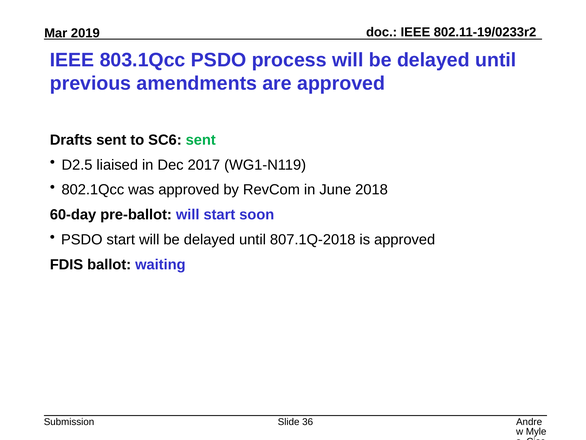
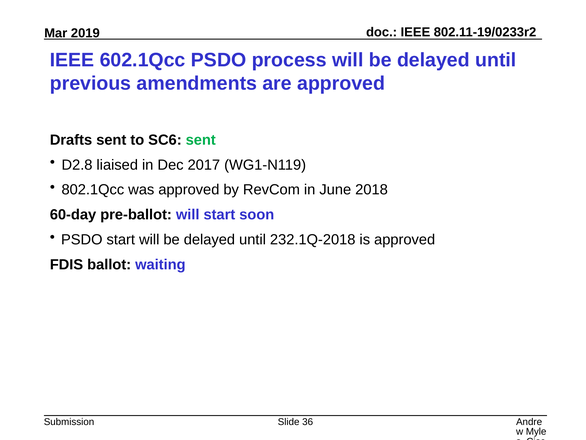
803.1Qcc: 803.1Qcc -> 602.1Qcc
D2.5: D2.5 -> D2.8
807.1Q-2018: 807.1Q-2018 -> 232.1Q-2018
